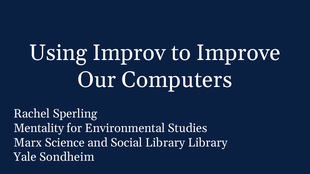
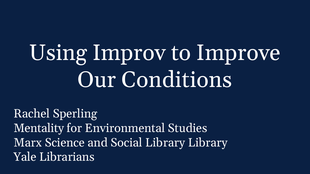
Computers: Computers -> Conditions
Sondheim: Sondheim -> Librarians
